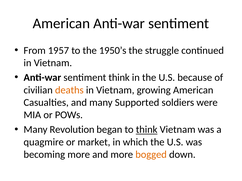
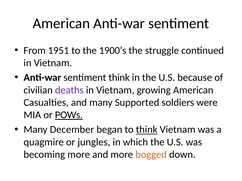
1957: 1957 -> 1951
1950’s: 1950’s -> 1900’s
deaths colour: orange -> purple
POWs underline: none -> present
Revolution: Revolution -> December
market: market -> jungles
